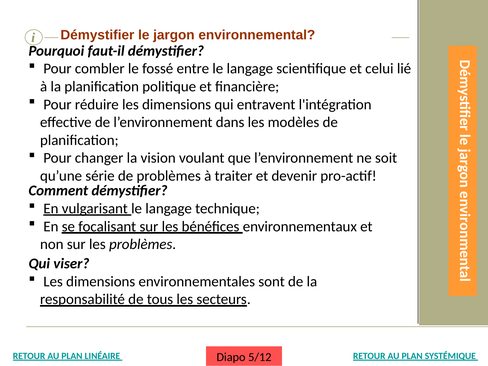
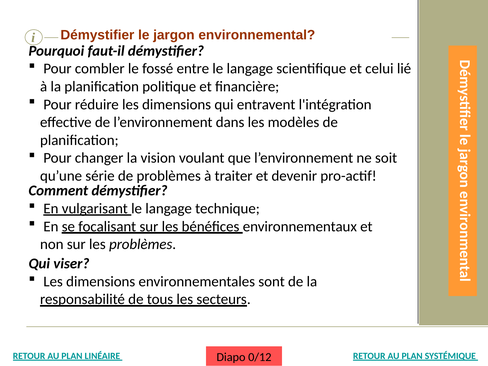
5/12: 5/12 -> 0/12
